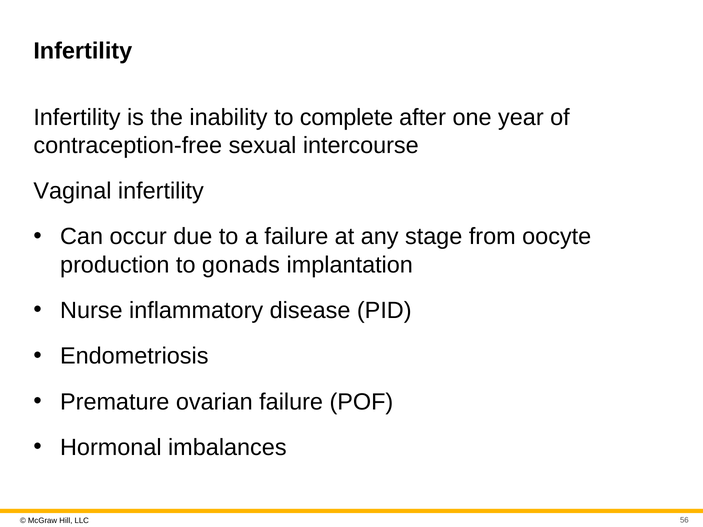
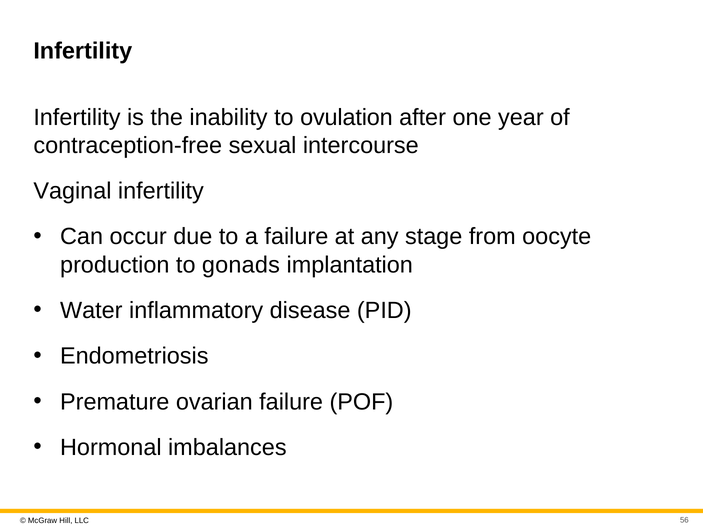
complete: complete -> ovulation
Nurse: Nurse -> Water
